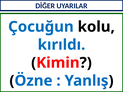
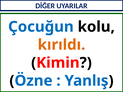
kırıldı colour: blue -> orange
